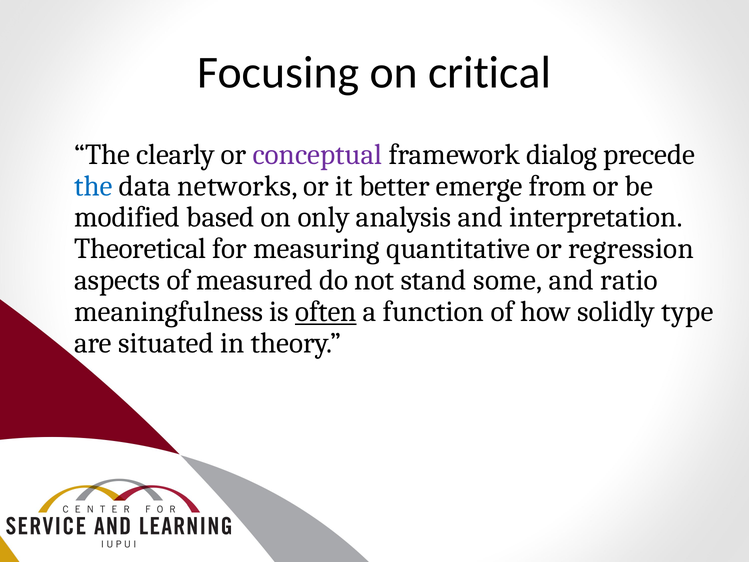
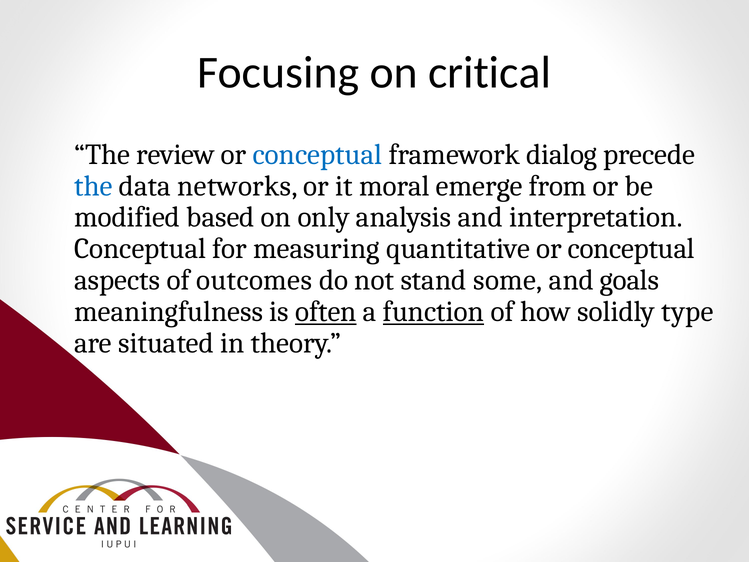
clearly: clearly -> review
conceptual at (318, 154) colour: purple -> blue
better: better -> moral
Theoretical at (140, 249): Theoretical -> Conceptual
quantitative or regression: regression -> conceptual
measured: measured -> outcomes
ratio: ratio -> goals
function underline: none -> present
